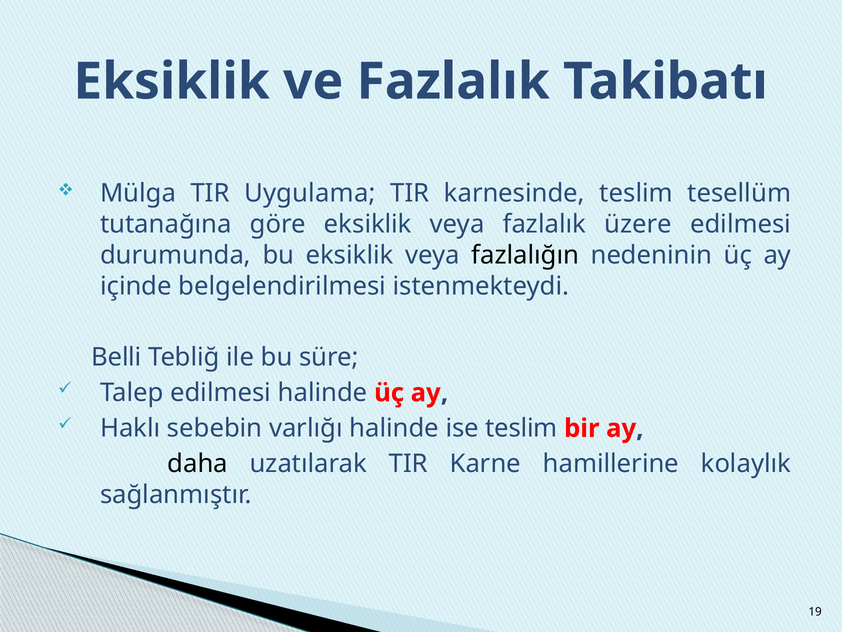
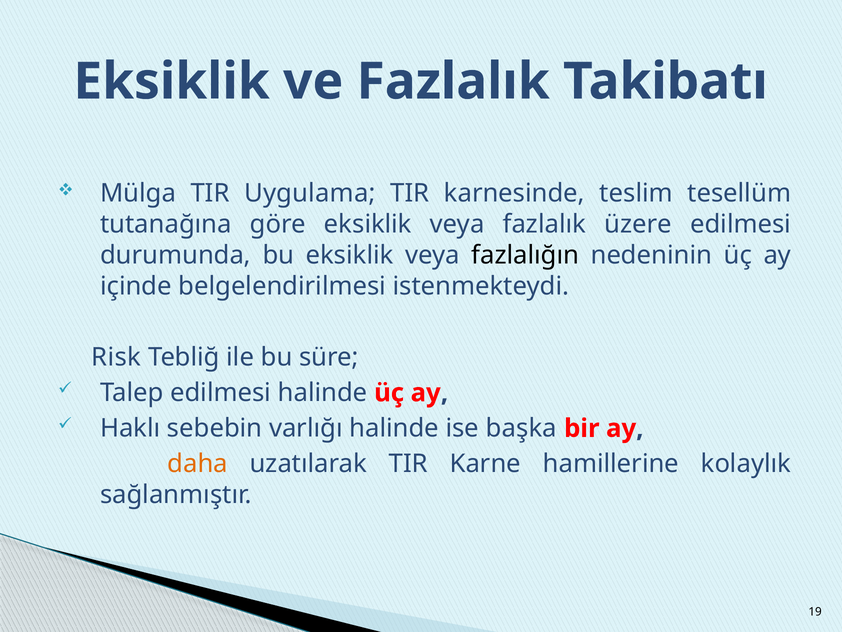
Belli: Belli -> Risk
ise teslim: teslim -> başka
daha colour: black -> orange
